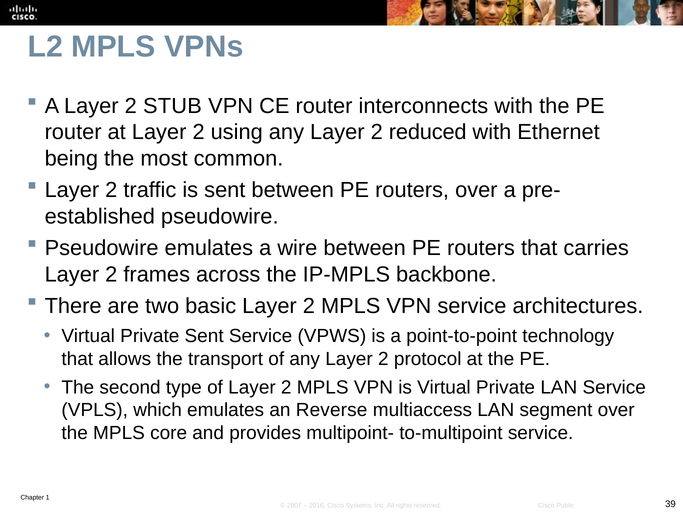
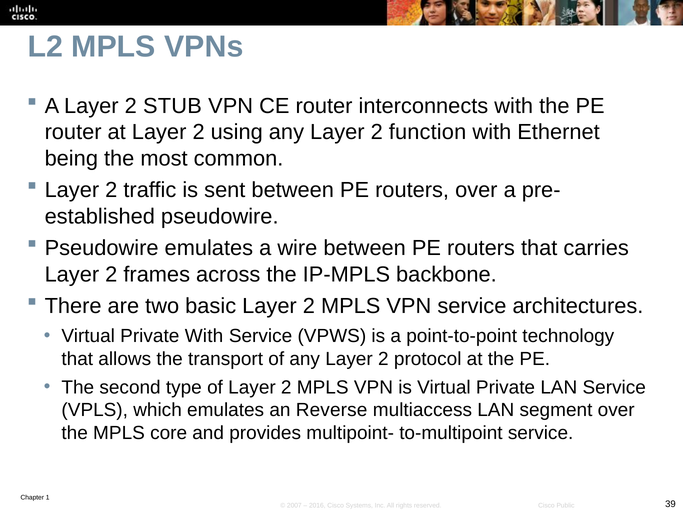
reduced: reduced -> function
Private Sent: Sent -> With
